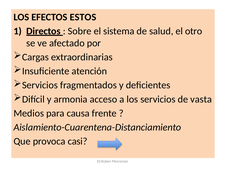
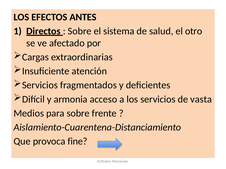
ESTOS: ESTOS -> ANTES
para causa: causa -> sobre
casi: casi -> fine
